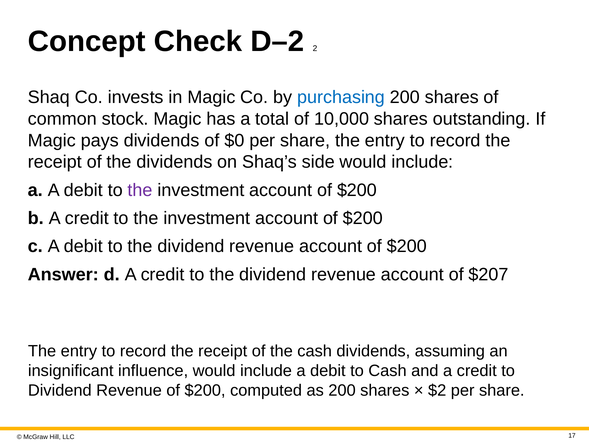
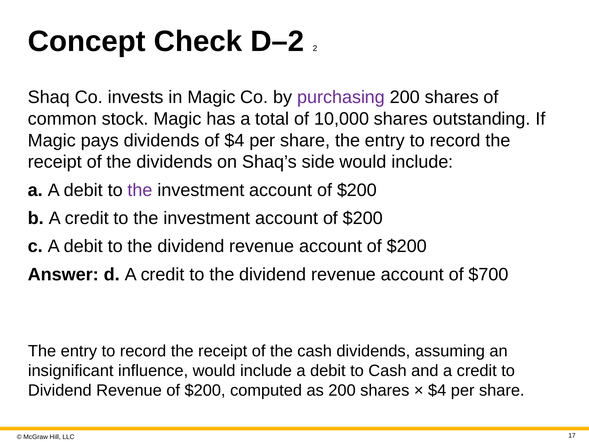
purchasing colour: blue -> purple
of $0: $0 -> $4
$207: $207 -> $700
$2 at (437, 390): $2 -> $4
